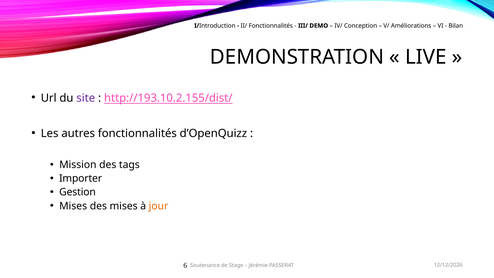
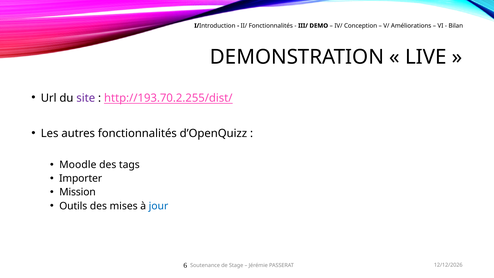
http://193.10.2.155/dist/: http://193.10.2.155/dist/ -> http://193.70.2.255/dist/
Mission: Mission -> Moodle
Gestion: Gestion -> Mission
Mises at (73, 206): Mises -> Outils
jour colour: orange -> blue
